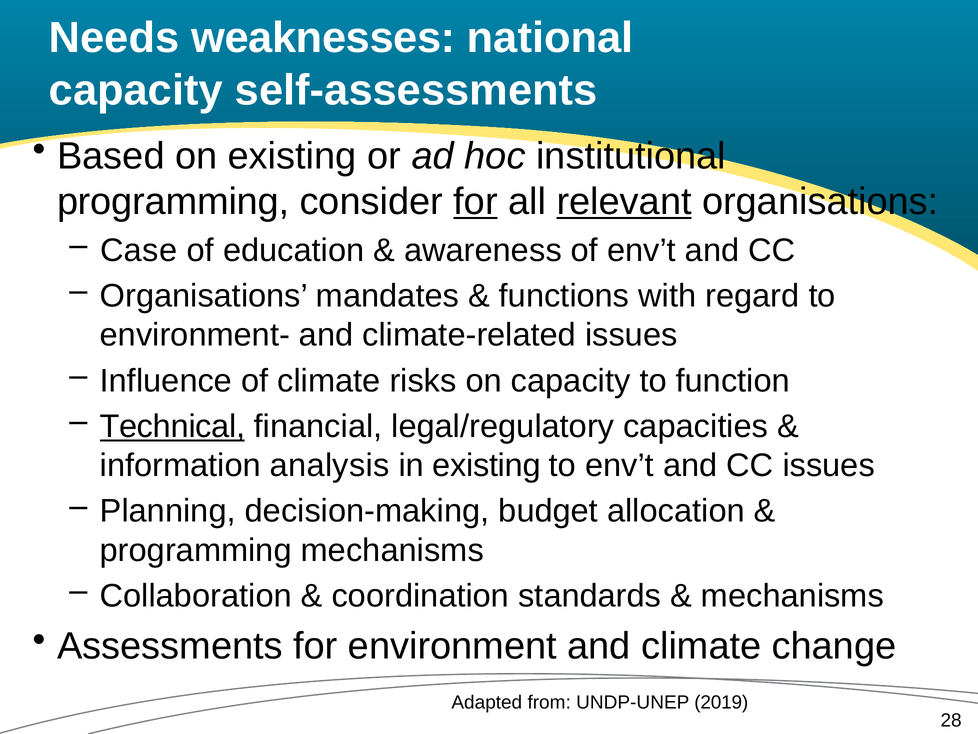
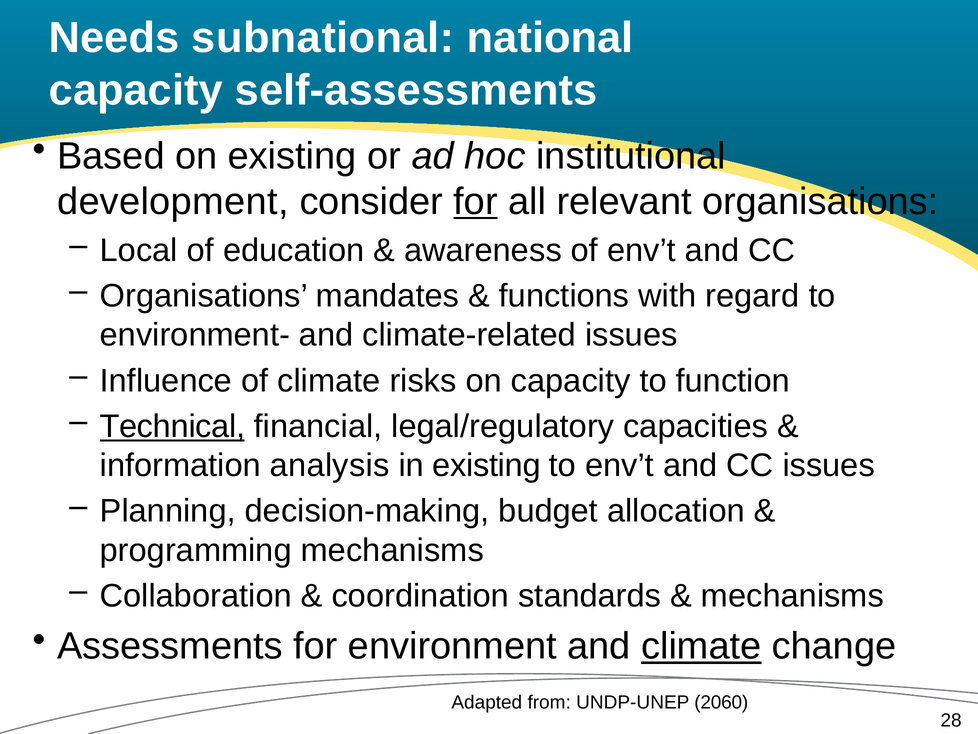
weaknesses: weaknesses -> subnational
programming at (173, 202): programming -> development
relevant underline: present -> none
Case: Case -> Local
climate at (701, 646) underline: none -> present
2019: 2019 -> 2060
